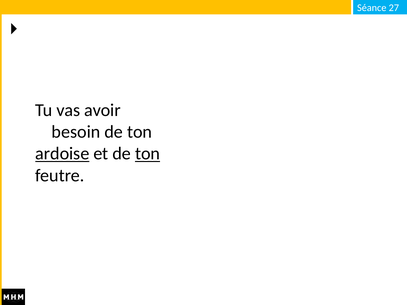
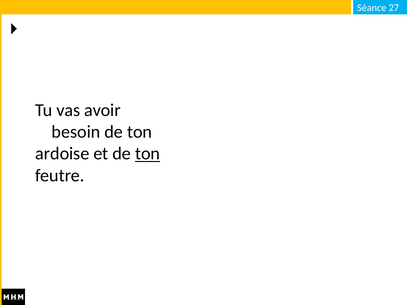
ardoise underline: present -> none
